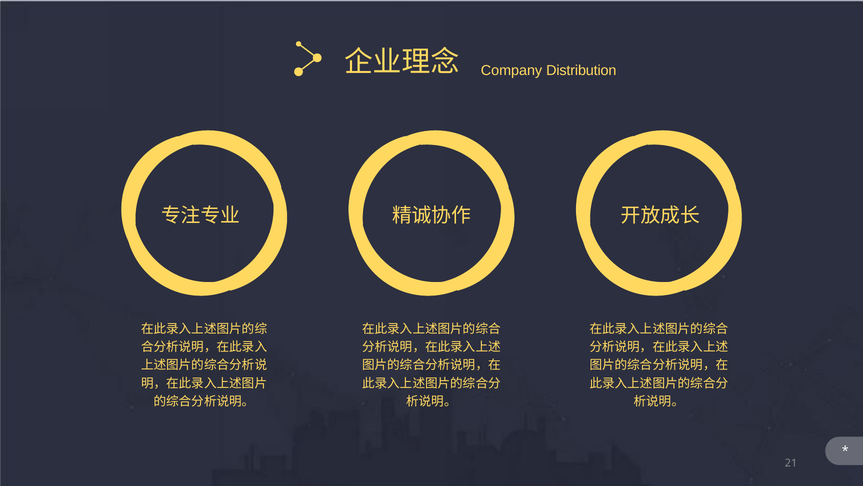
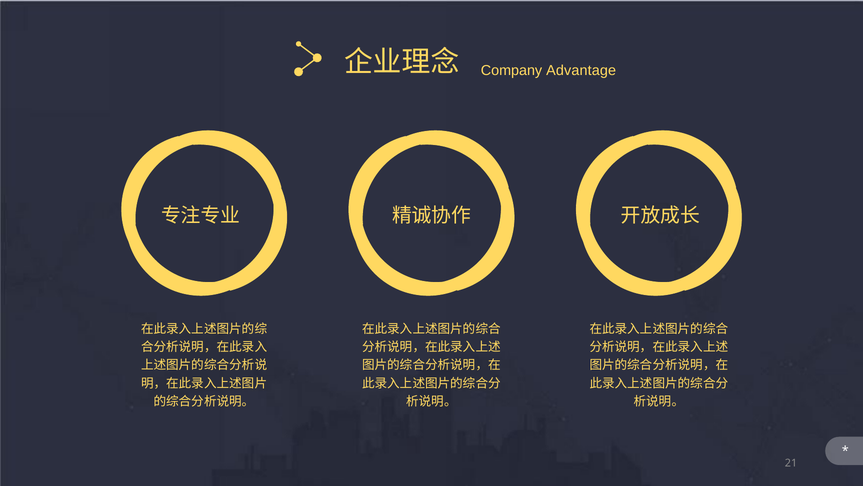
Distribution: Distribution -> Advantage
